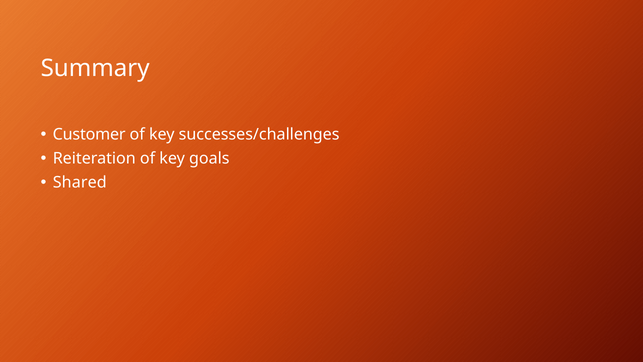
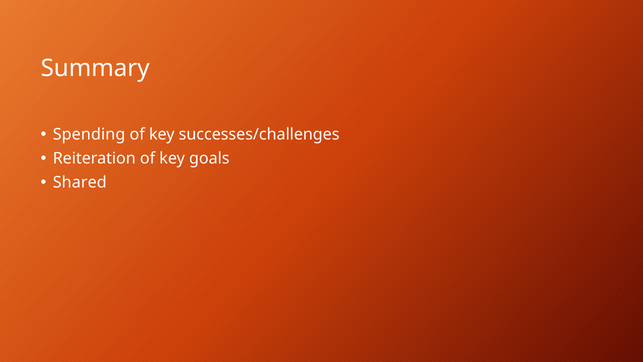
Customer: Customer -> Spending
